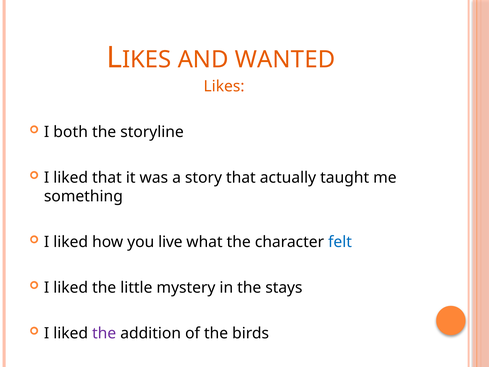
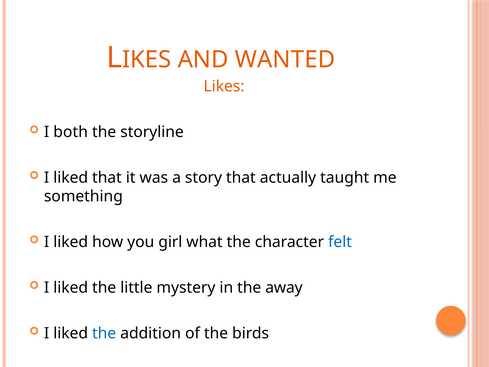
live: live -> girl
stays: stays -> away
the at (104, 333) colour: purple -> blue
